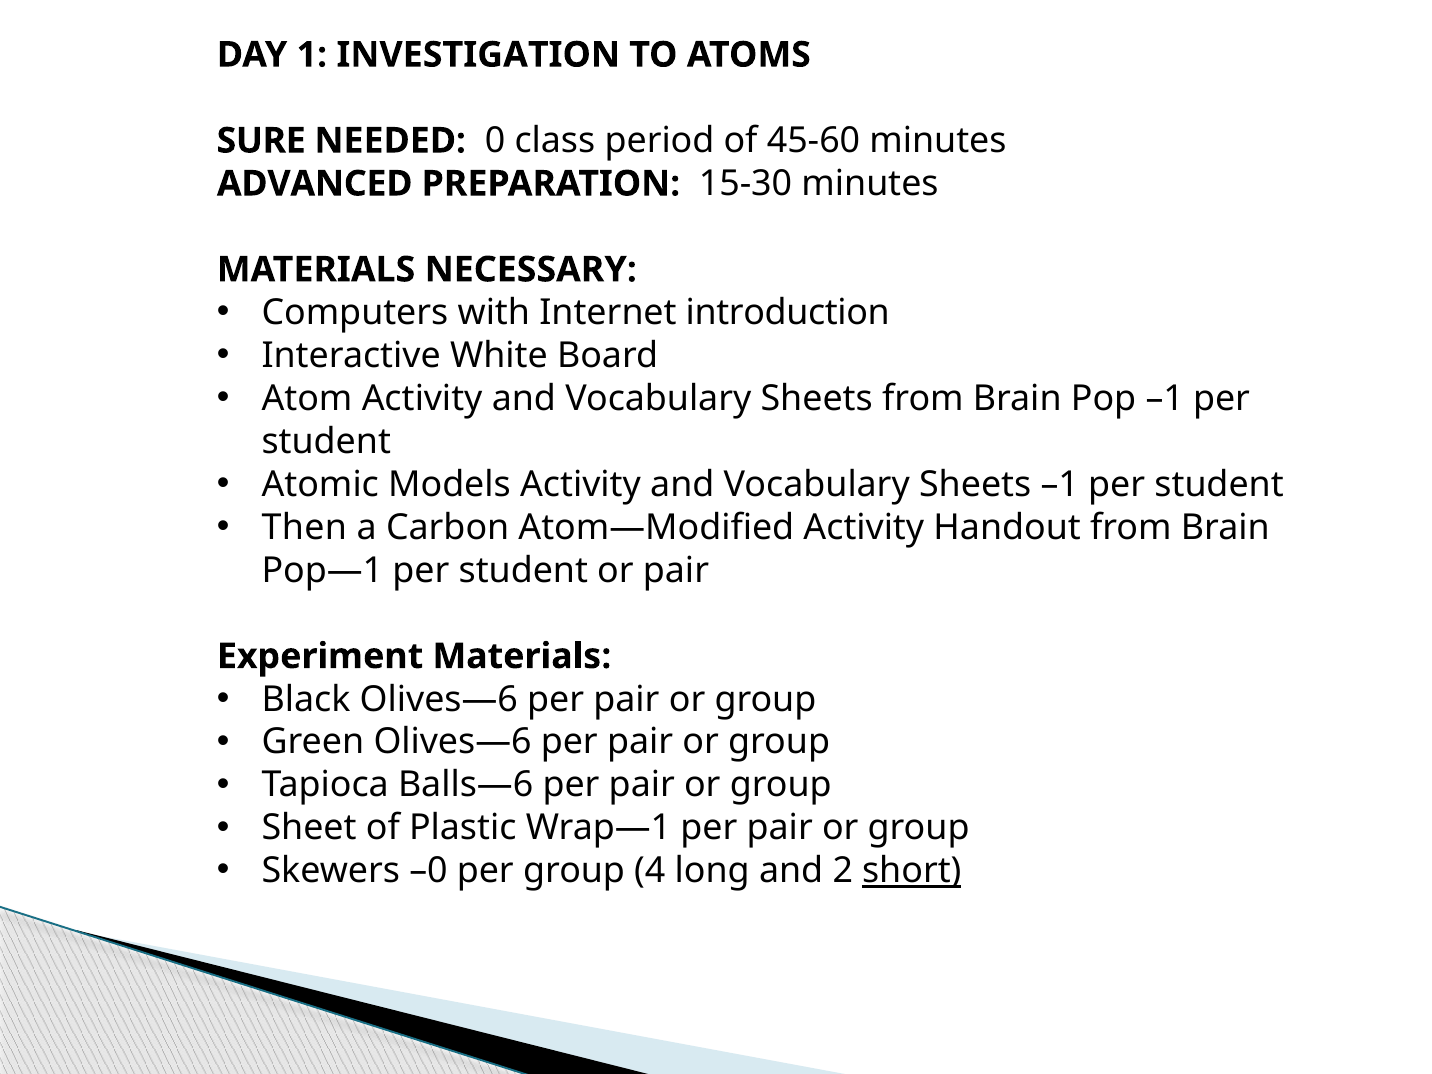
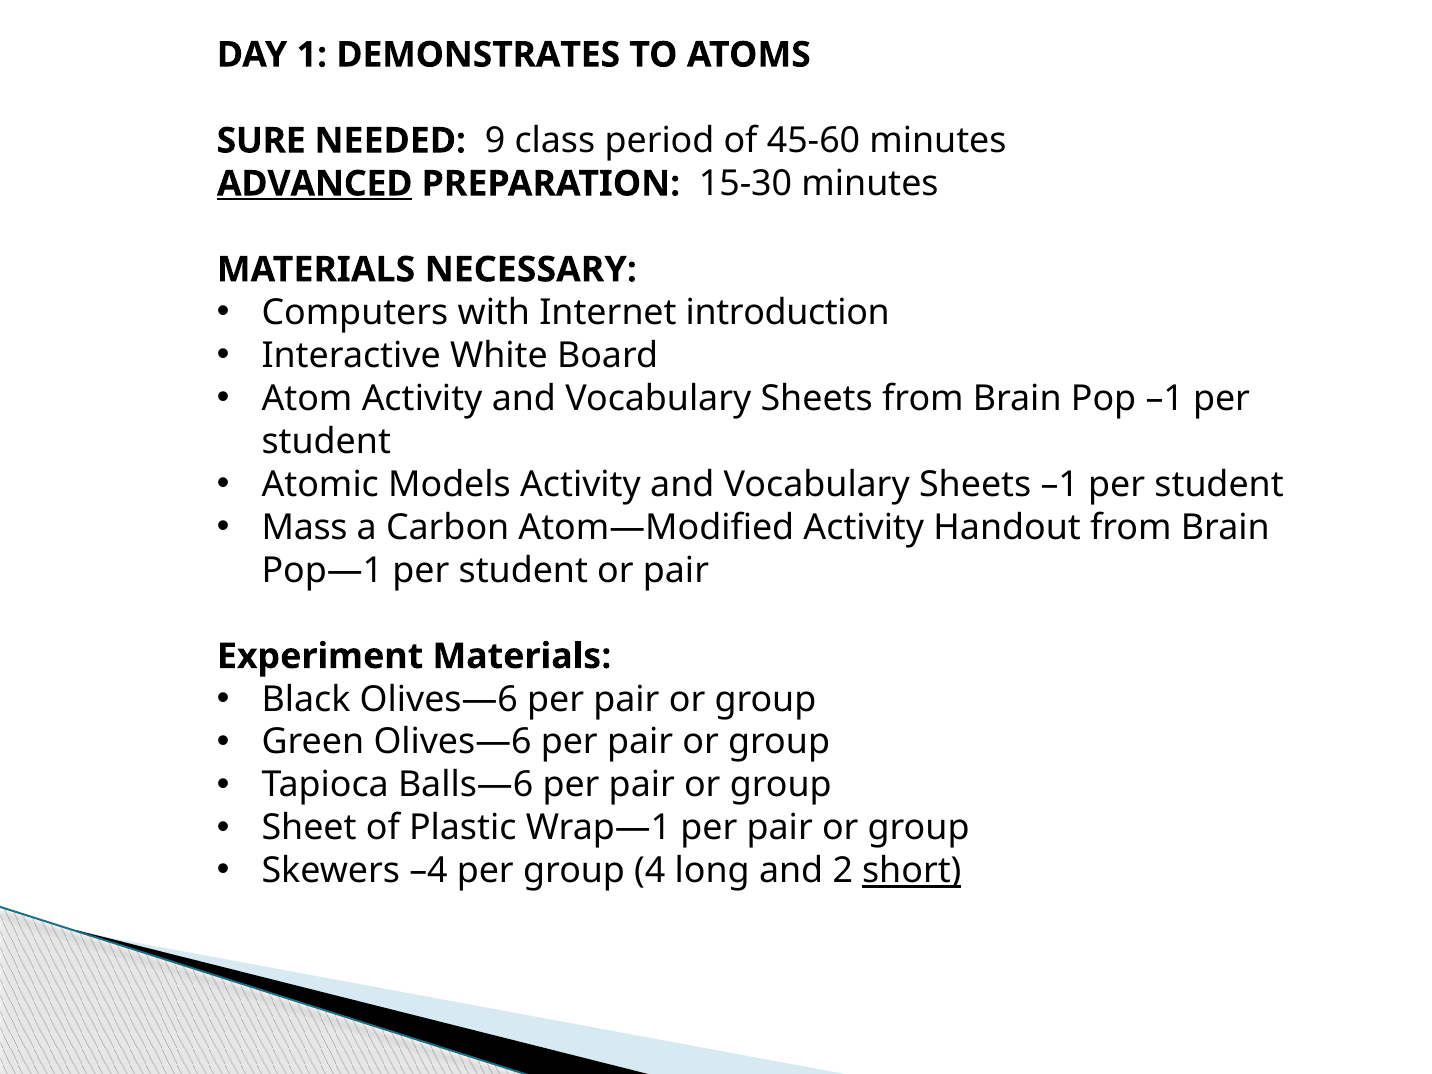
INVESTIGATION: INVESTIGATION -> DEMONSTRATES
0: 0 -> 9
ADVANCED underline: none -> present
Then: Then -> Mass
–0: –0 -> –4
